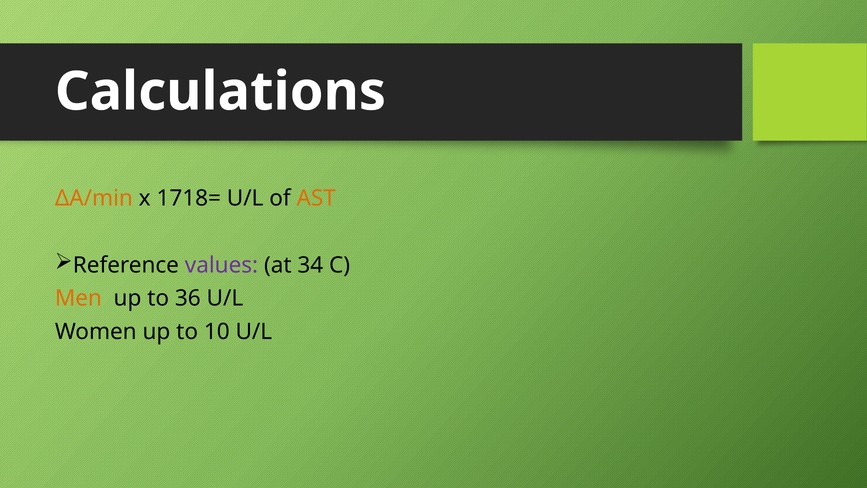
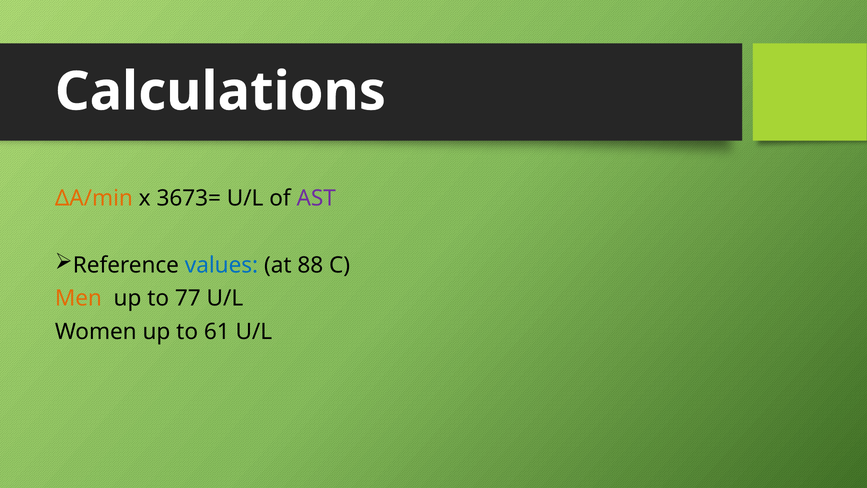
1718=: 1718= -> 3673=
AST colour: orange -> purple
values colour: purple -> blue
34: 34 -> 88
36: 36 -> 77
10: 10 -> 61
